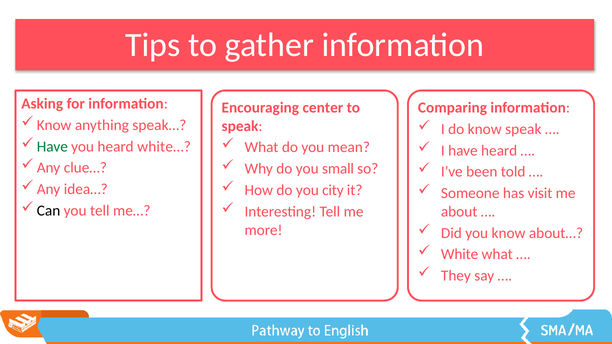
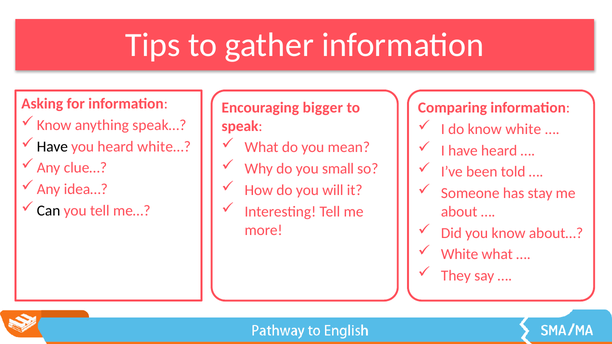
center: center -> bigger
know speak: speak -> white
Have at (52, 147) colour: green -> black
city: city -> will
visit: visit -> stay
